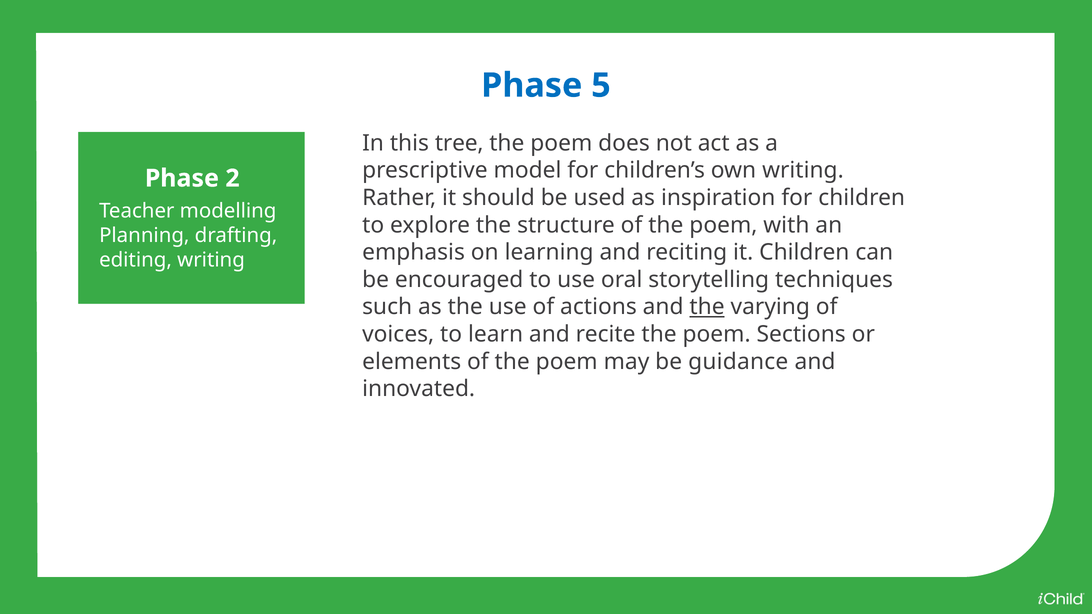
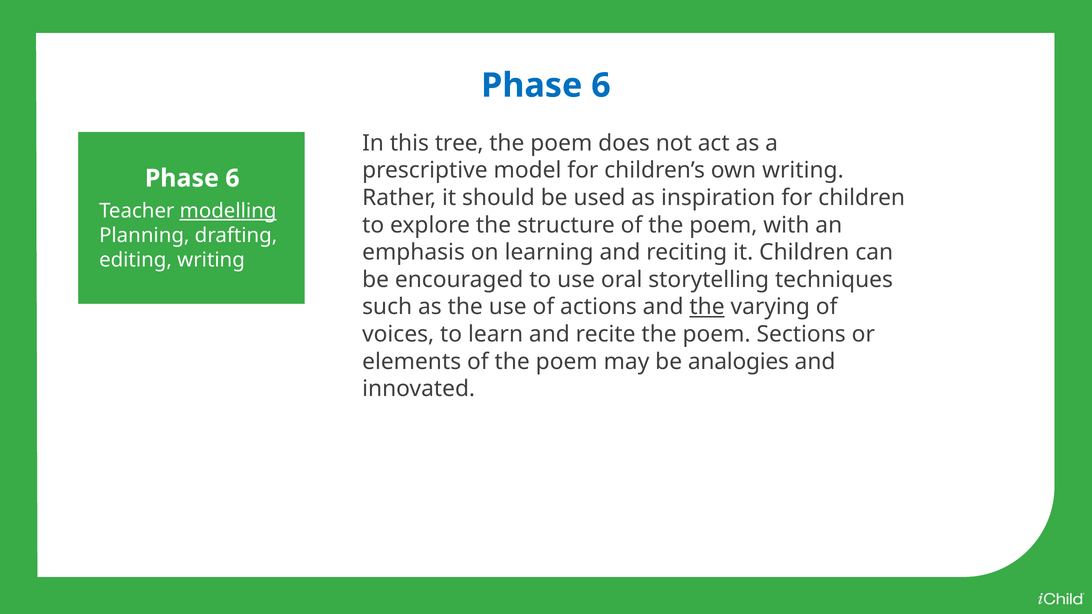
5 at (601, 86): 5 -> 6
2 at (232, 178): 2 -> 6
modelling underline: none -> present
guidance: guidance -> analogies
